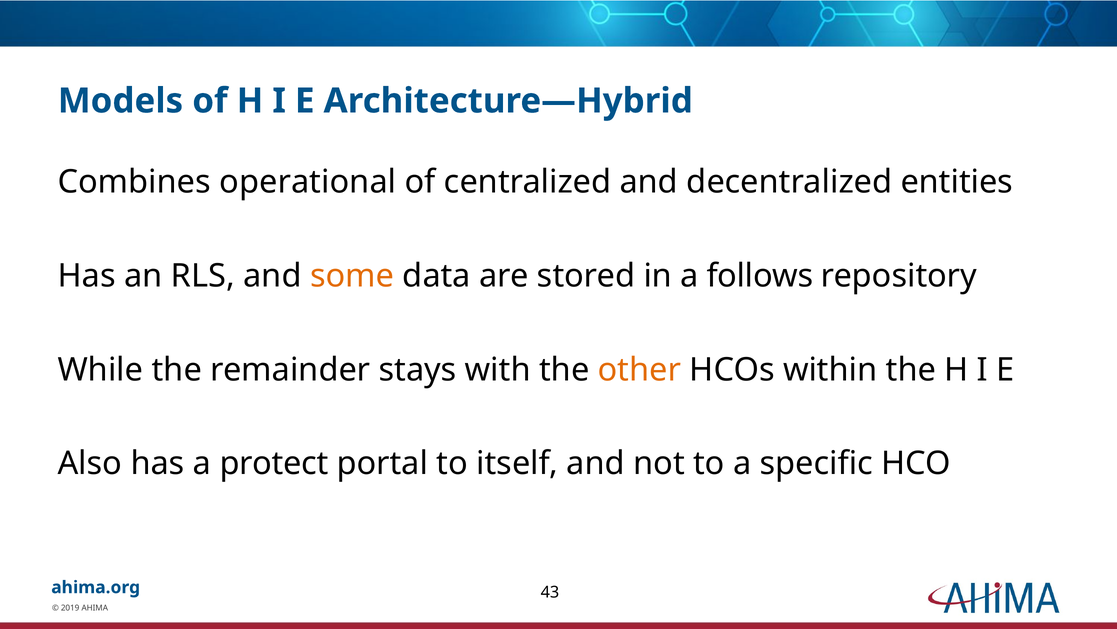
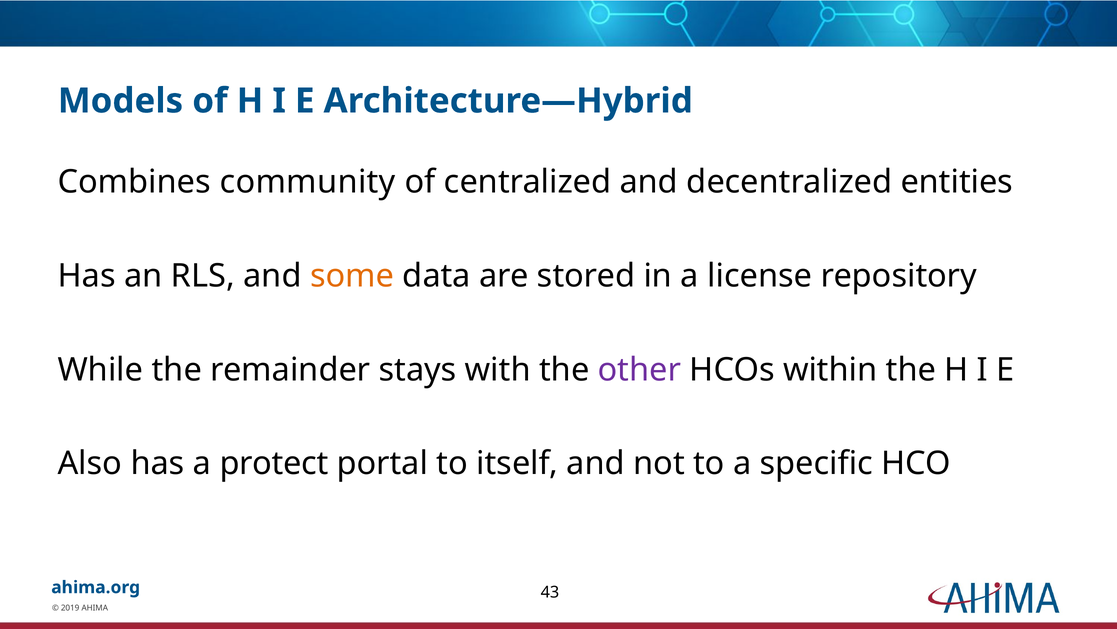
operational: operational -> community
follows: follows -> license
other colour: orange -> purple
